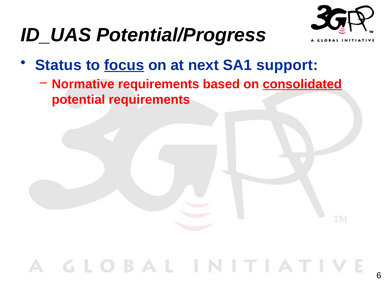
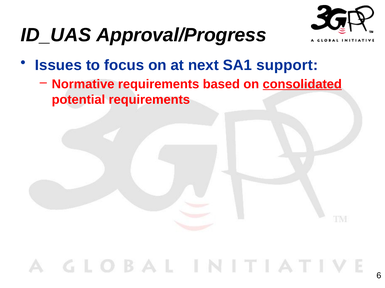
Potential/Progress: Potential/Progress -> Approval/Progress
Status: Status -> Issues
focus underline: present -> none
